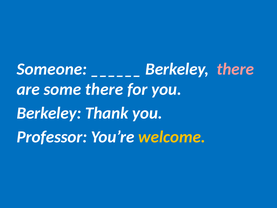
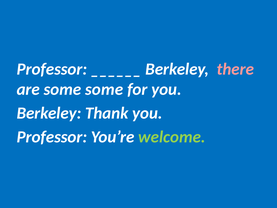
Someone at (52, 69): Someone -> Professor
some there: there -> some
welcome colour: yellow -> light green
